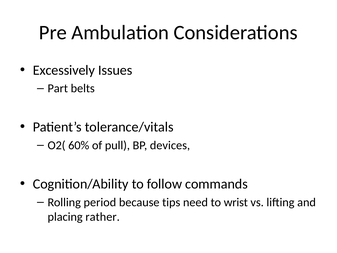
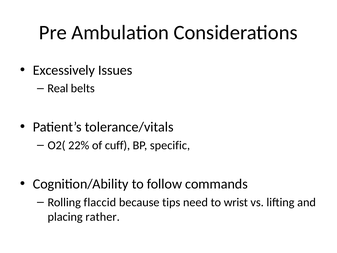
Part: Part -> Real
60%: 60% -> 22%
pull: pull -> cuff
devices: devices -> specific
period: period -> flaccid
